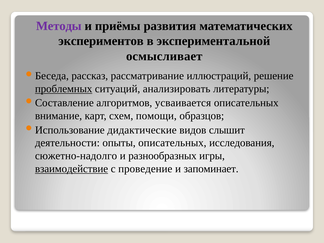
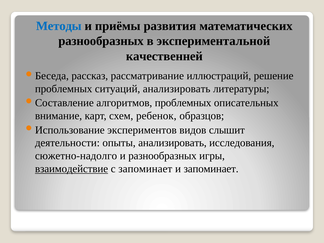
Методы colour: purple -> blue
экспериментов at (101, 41): экспериментов -> разнообразных
осмысливает: осмысливает -> качественней
проблемных at (64, 89) underline: present -> none
алгоритмов усваивается: усваивается -> проблемных
помощи: помощи -> ребенок
дидактические: дидактические -> экспериментов
опыты описательных: описательных -> анализировать
с проведение: проведение -> запоминает
